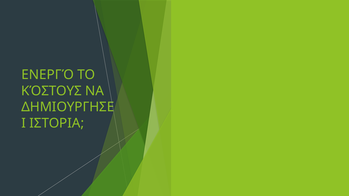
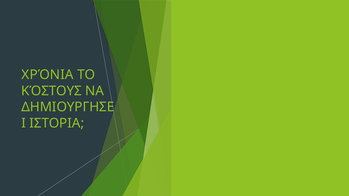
ΕΝΕΡΓΌ: ΕΝΕΡΓΌ -> ΧΡΌΝΙΑ
